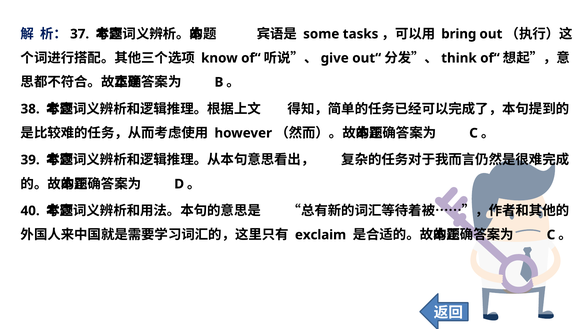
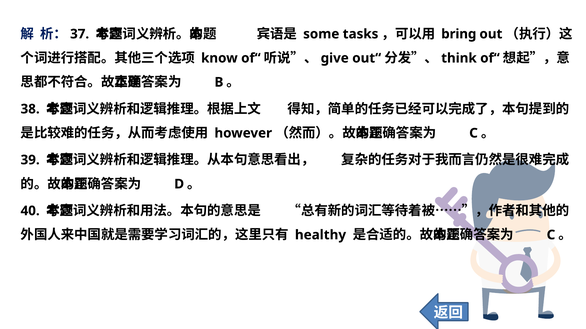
exclaim: exclaim -> healthy
